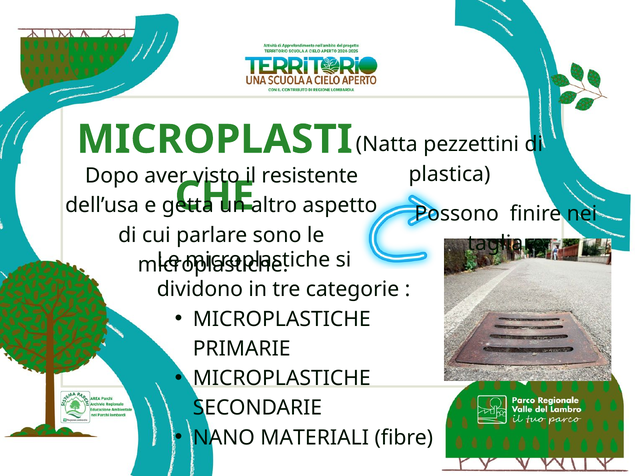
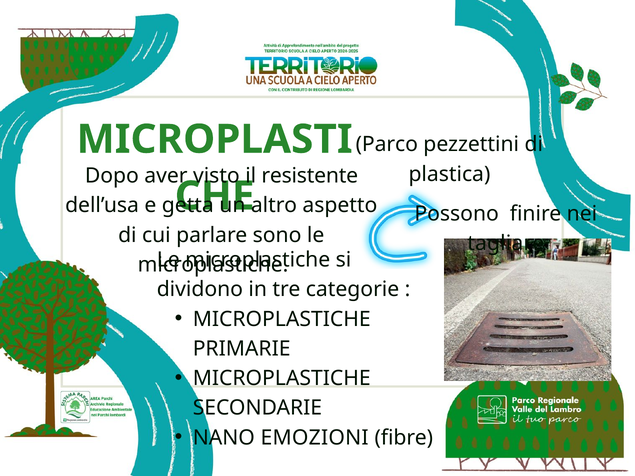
Natta: Natta -> Parco
MATERIALI: MATERIALI -> EMOZIONI
